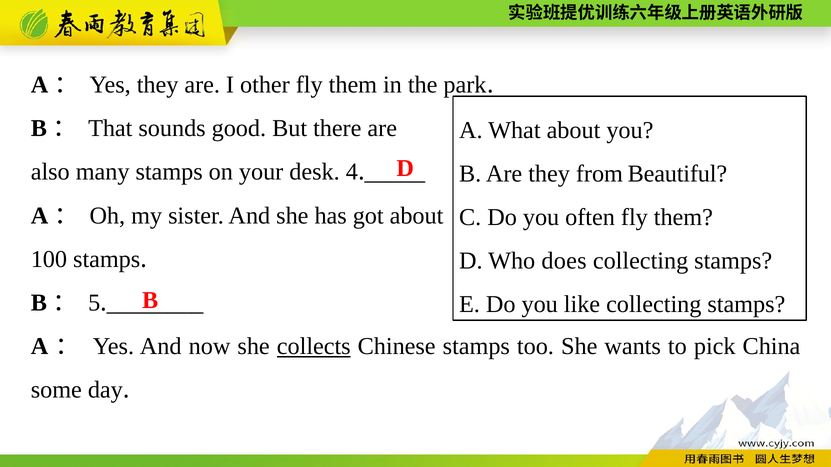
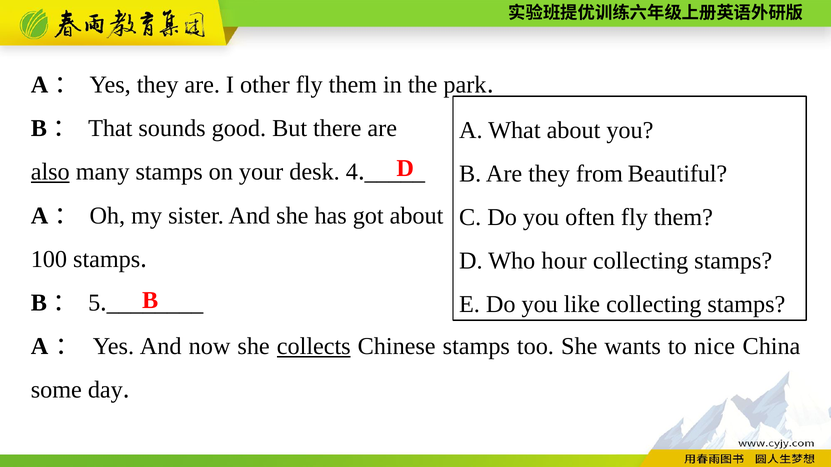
also underline: none -> present
does: does -> hour
pick: pick -> nice
